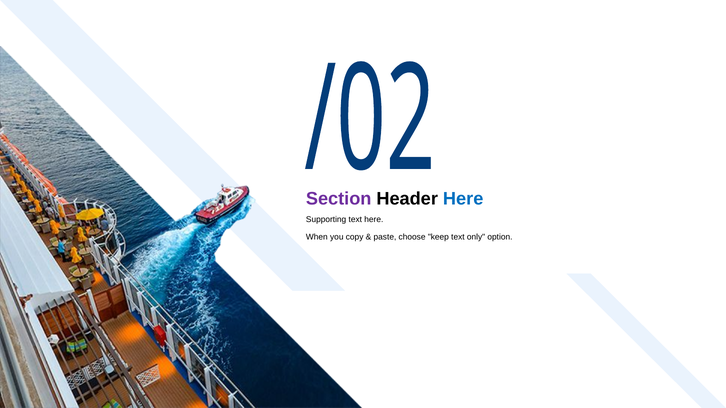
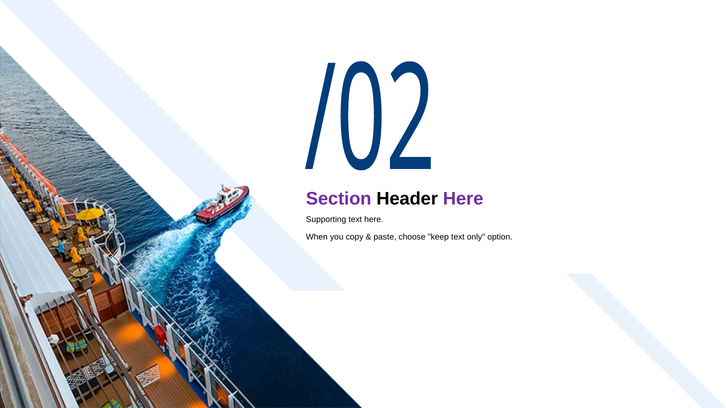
Here at (463, 199) colour: blue -> purple
